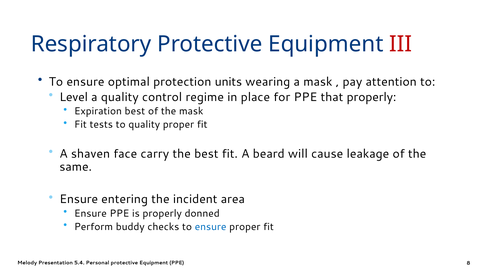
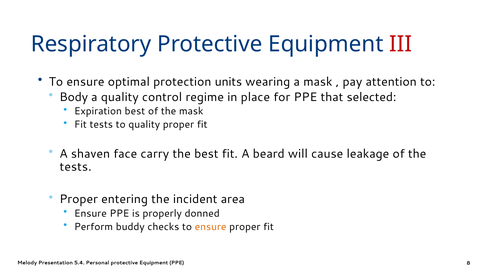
Level: Level -> Body
that properly: properly -> selected
same at (76, 167): same -> tests
Ensure at (79, 199): Ensure -> Proper
ensure at (211, 227) colour: blue -> orange
